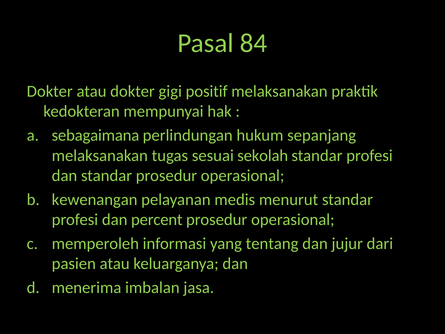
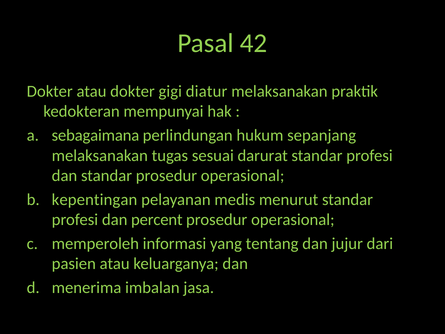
84: 84 -> 42
positif: positif -> diatur
sekolah: sekolah -> darurat
kewenangan: kewenangan -> kepentingan
